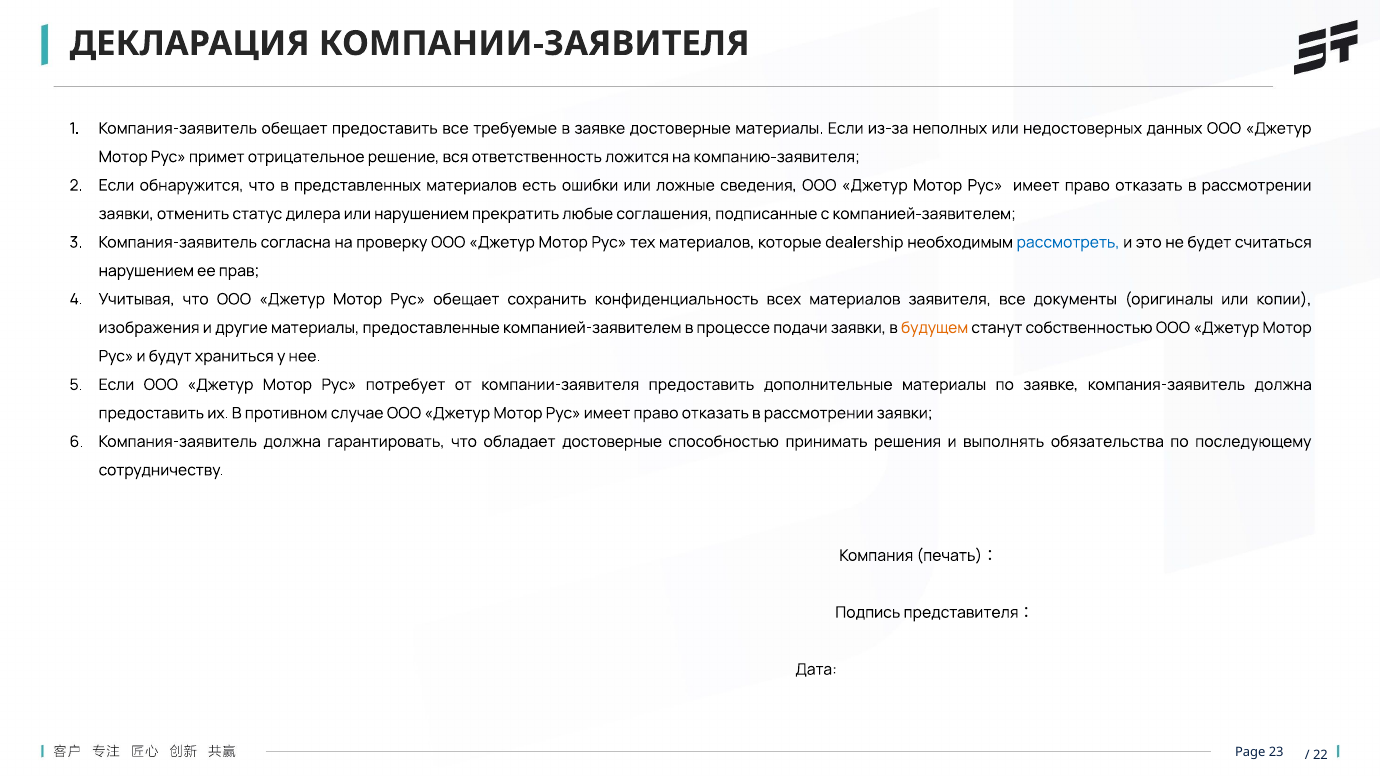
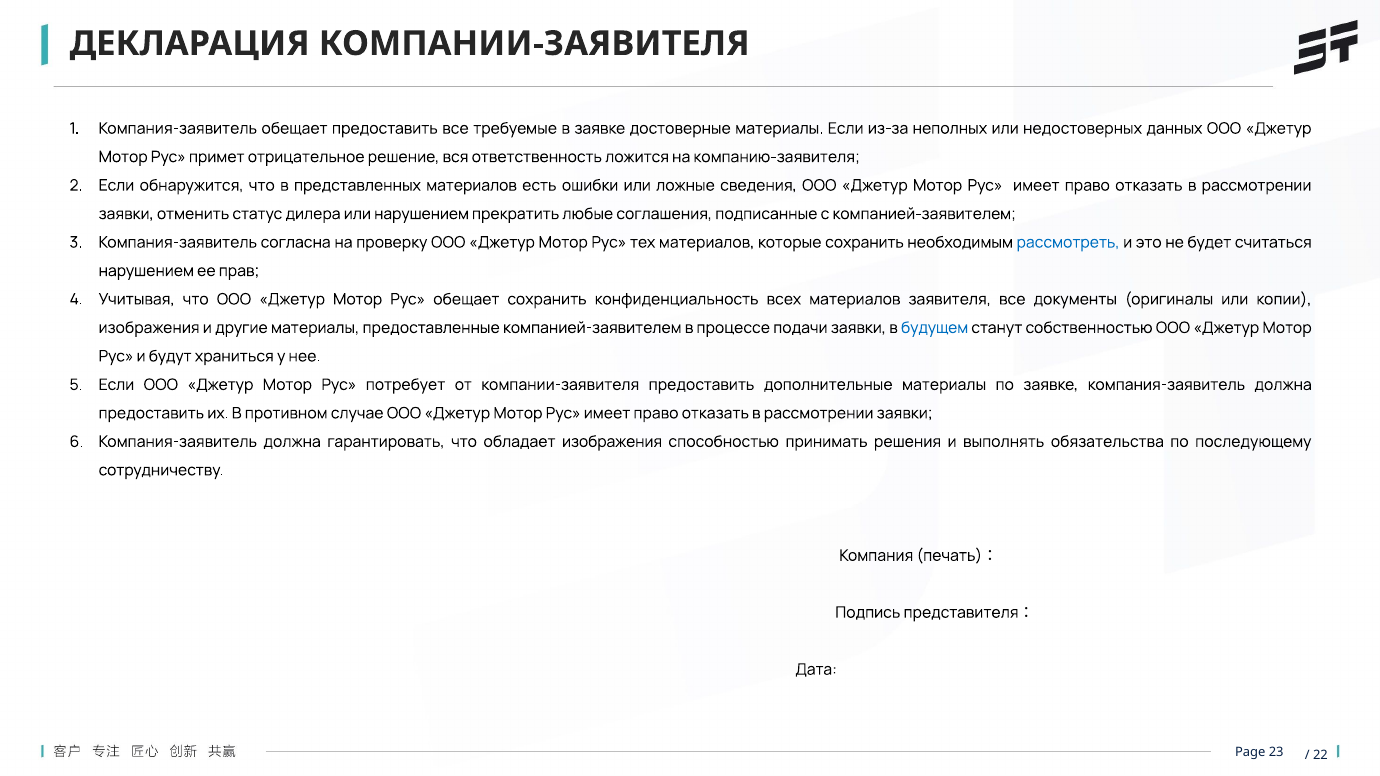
которые dealership: dealership -> сохранить
будущем colour: orange -> blue
обладает достоверные: достоверные -> изображения
